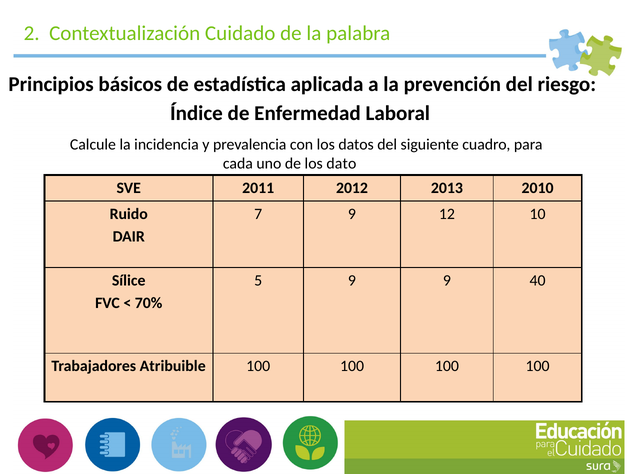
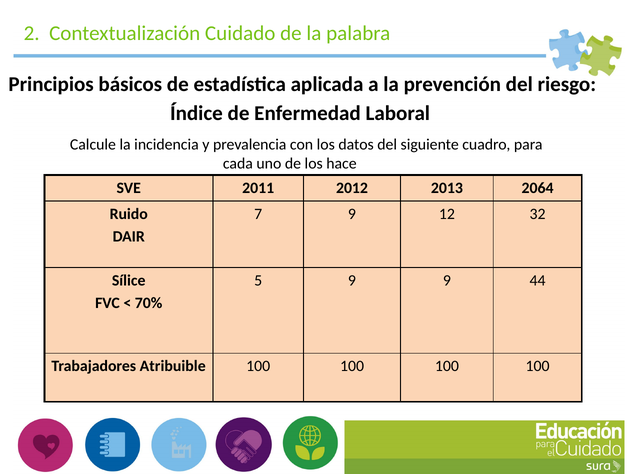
dato: dato -> hace
2010: 2010 -> 2064
10: 10 -> 32
40: 40 -> 44
